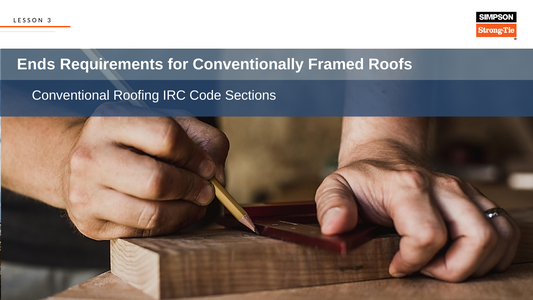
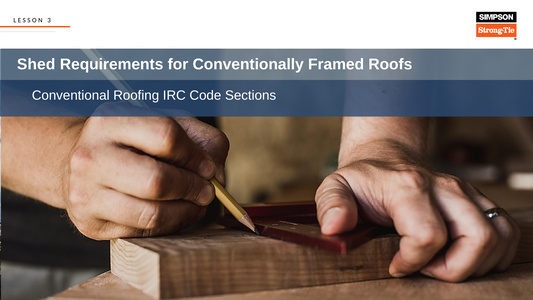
Ends: Ends -> Shed
